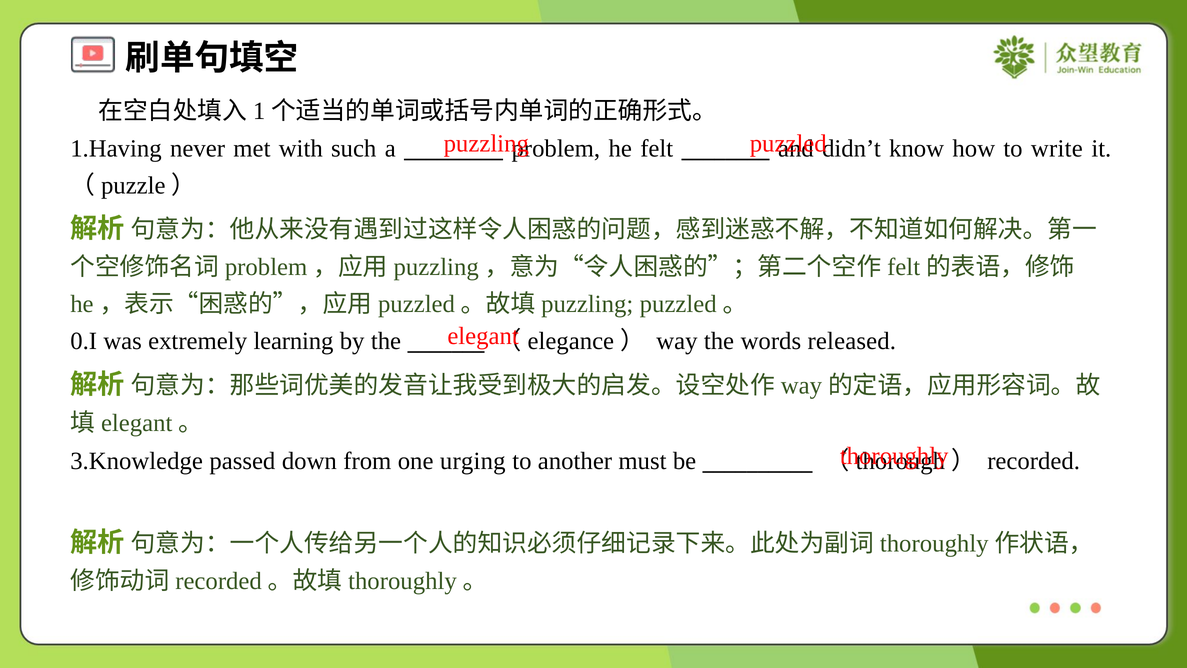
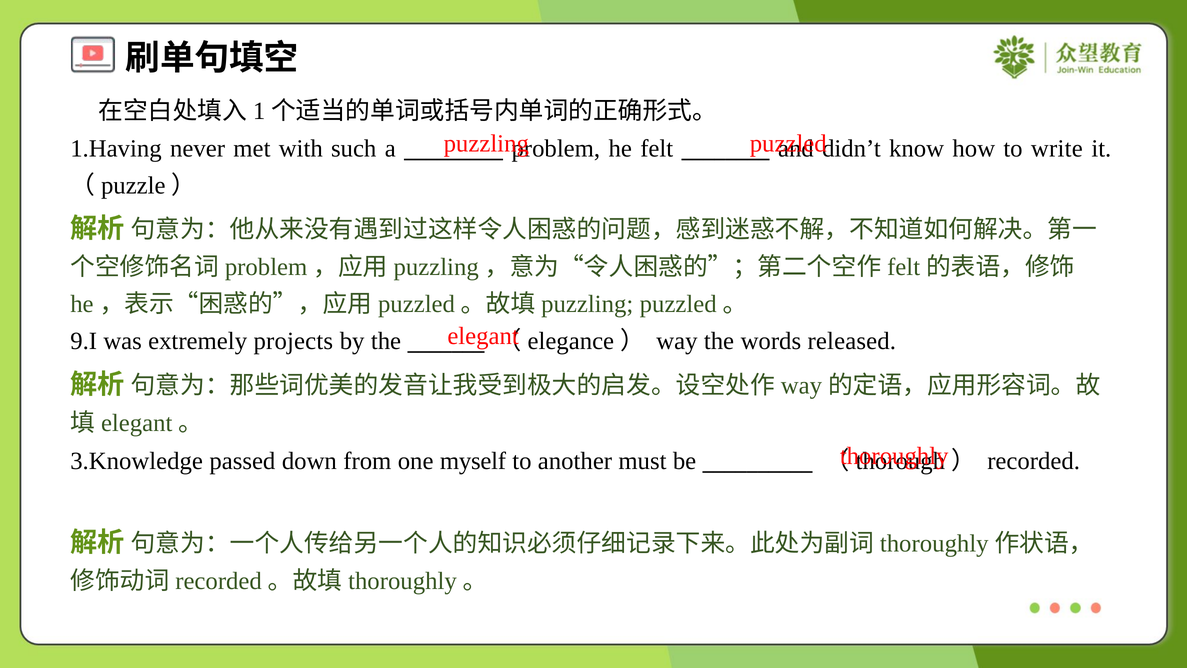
0.I: 0.I -> 9.I
learning: learning -> projects
urging: urging -> myself
